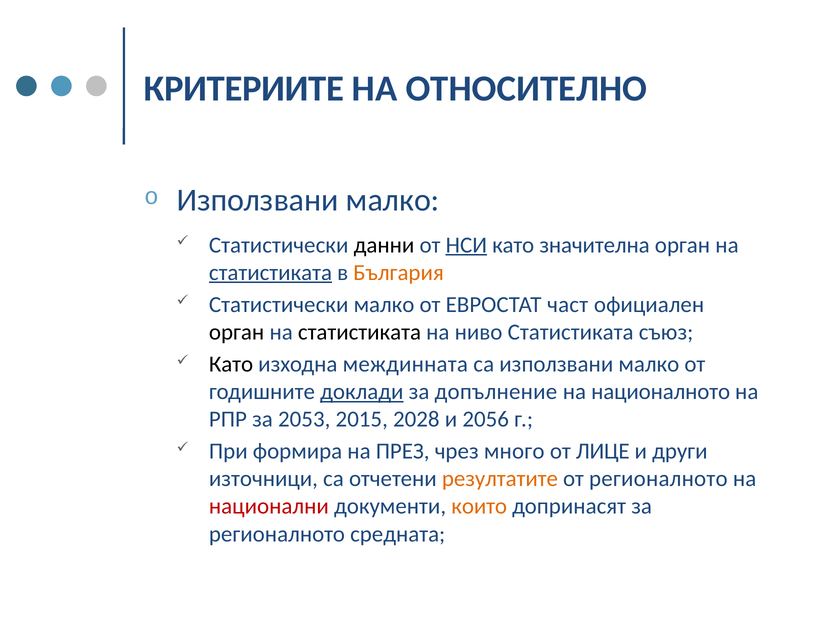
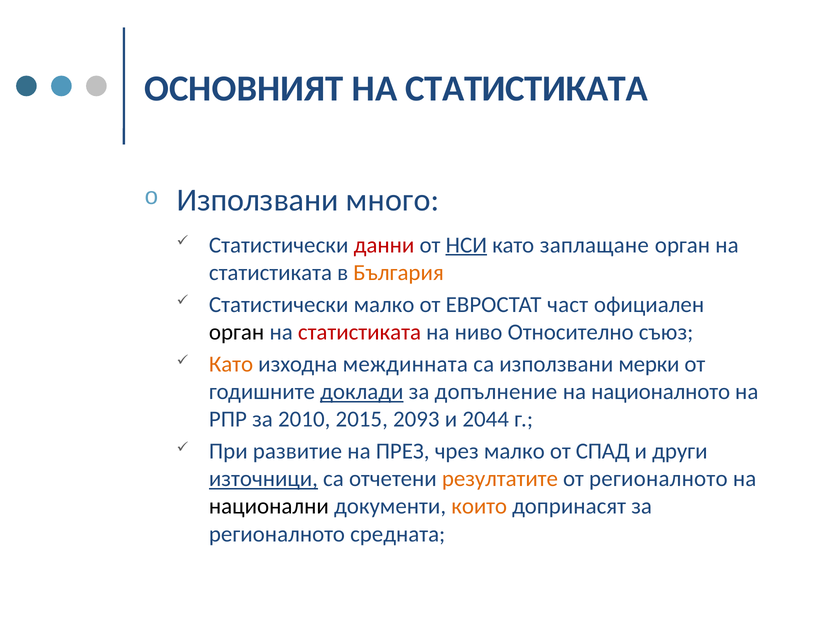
КРИТЕРИИТЕ: КРИТЕРИИТЕ -> ОСНОВНИЯТ
ОТНОСИТЕЛНО at (526, 89): ОТНОСИТЕЛНО -> СТАТИСТИКАТА
малко at (393, 200): малко -> много
данни colour: black -> red
значителна: значителна -> заплащане
статистиката at (271, 273) underline: present -> none
статистиката at (360, 332) colour: black -> red
ниво Статистиката: Статистиката -> Относително
Като at (231, 365) colour: black -> orange
са използвани малко: малко -> мерки
2053: 2053 -> 2010
2028: 2028 -> 2093
2056: 2056 -> 2044
формира: формира -> развитие
чрез много: много -> малко
ЛИЦЕ: ЛИЦЕ -> СПАД
източници underline: none -> present
национални colour: red -> black
